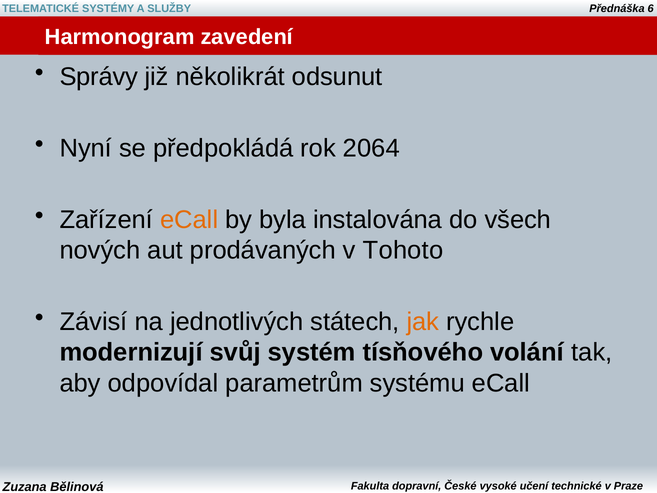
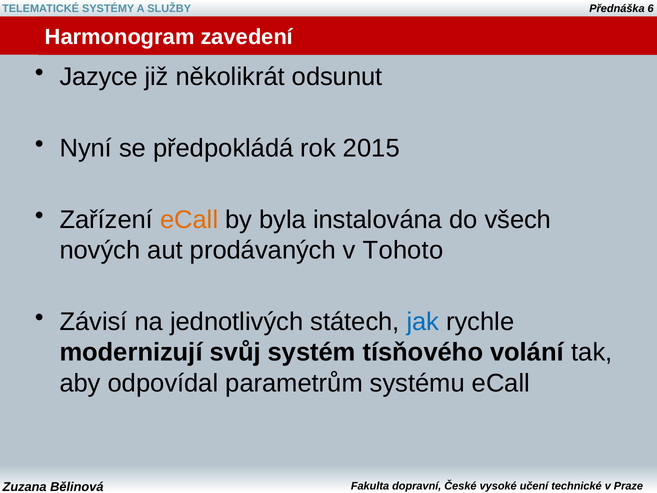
Správy: Správy -> Jazyce
2064: 2064 -> 2015
jak colour: orange -> blue
